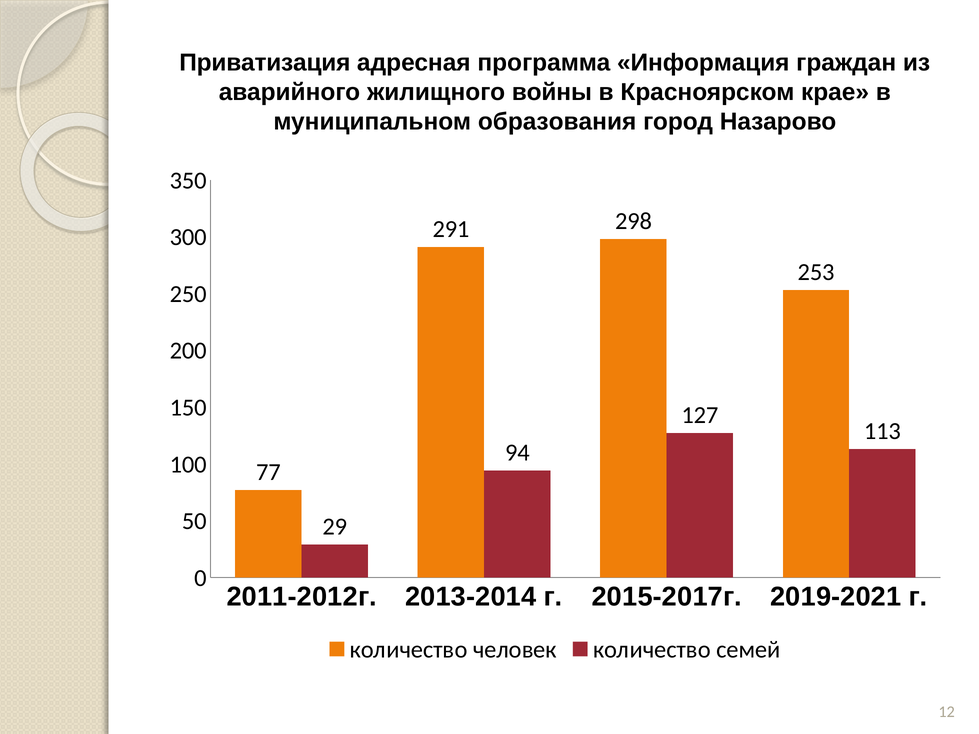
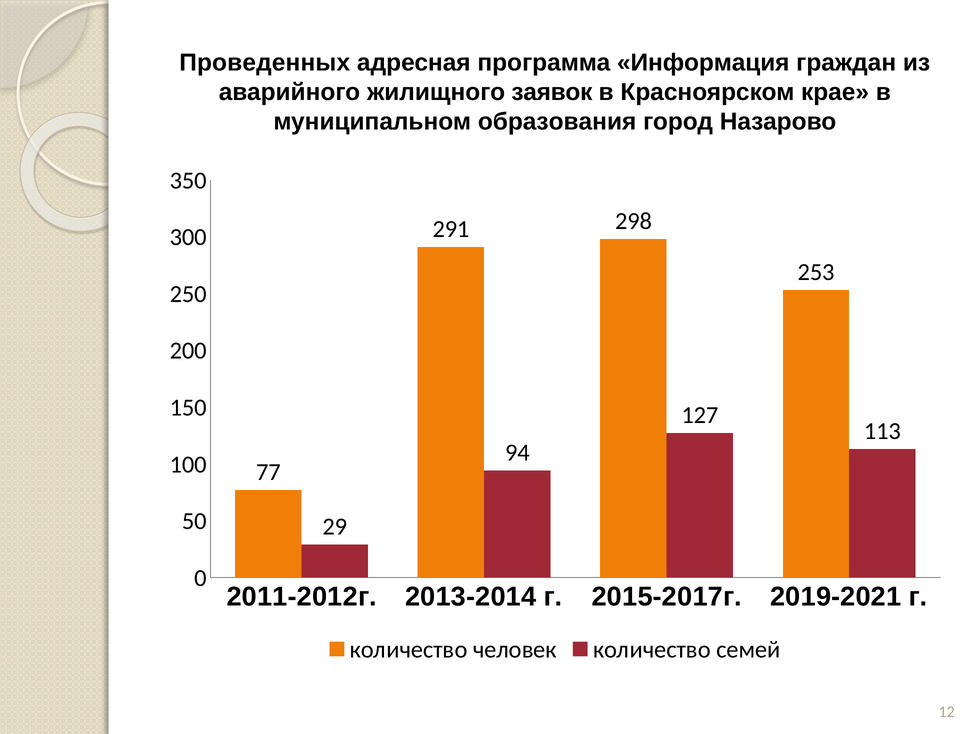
Приватизация: Приватизация -> Проведенных
войны: войны -> заявок
